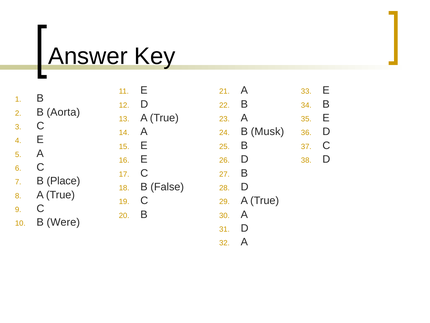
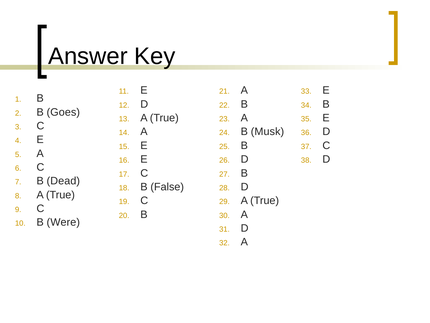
Aorta: Aorta -> Goes
Place: Place -> Dead
